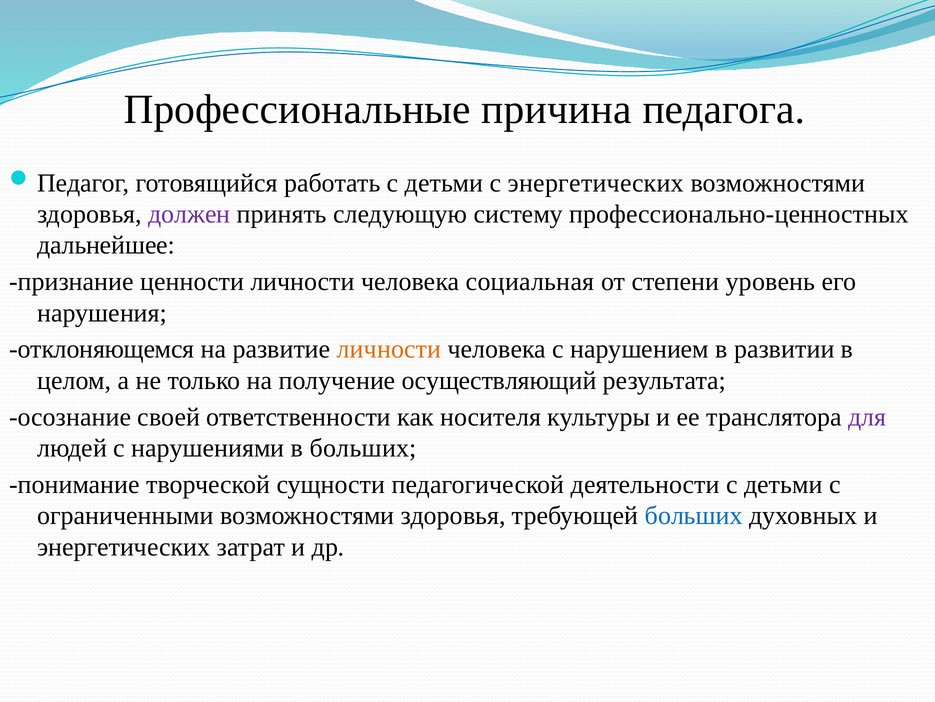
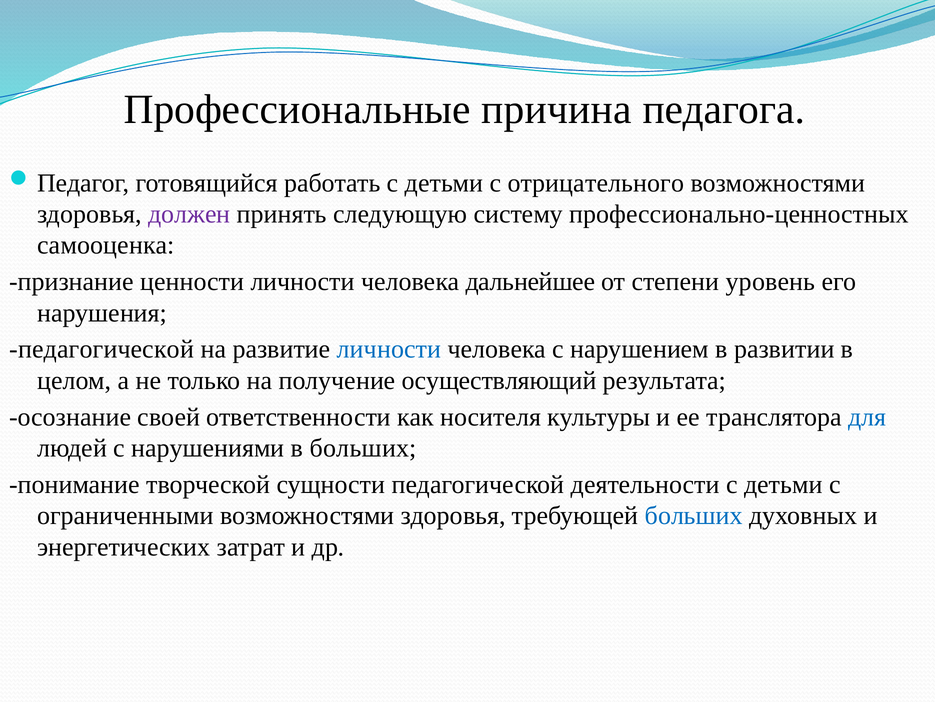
с энергетических: энергетических -> отрицательного
дальнейшее: дальнейшее -> самооценка
социальная: социальная -> дальнейшее
отклоняющемся at (102, 349): отклоняющемся -> педагогической
личности at (389, 349) colour: orange -> blue
для colour: purple -> blue
